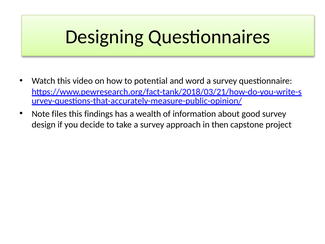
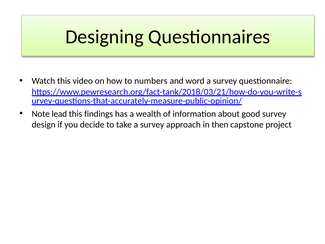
potential: potential -> numbers
files: files -> lead
